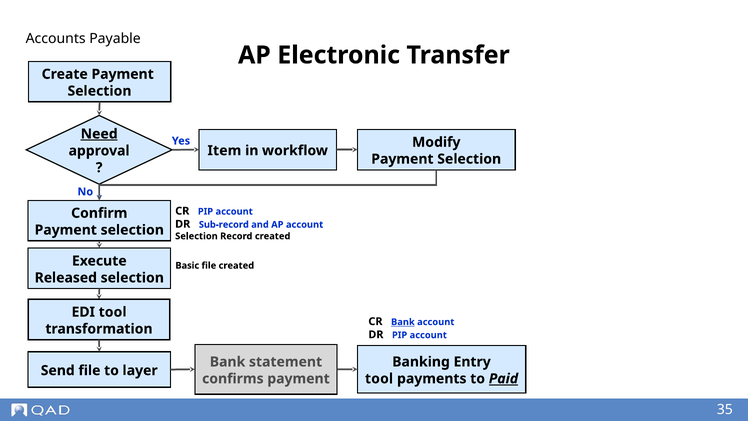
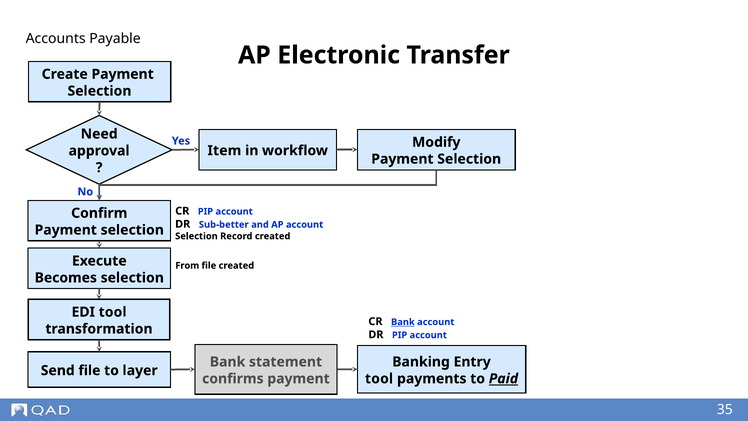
Need underline: present -> none
Sub-record: Sub-record -> Sub-better
Basic: Basic -> From
Released: Released -> Becomes
